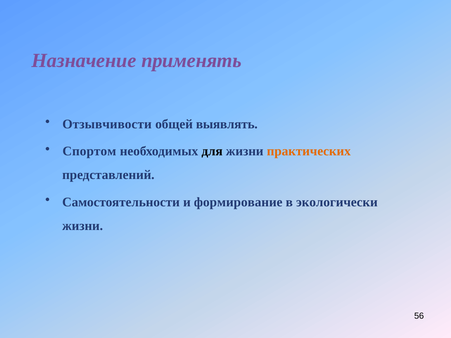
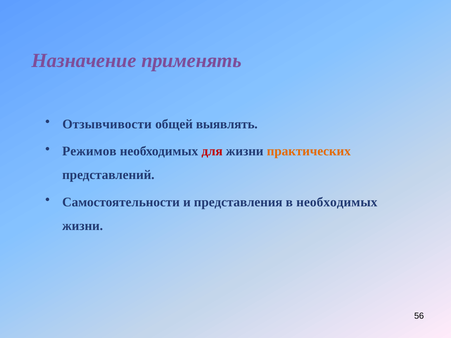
Спортом: Спортом -> Режимов
для colour: black -> red
формирование: формирование -> представления
в экологически: экологически -> необходимых
